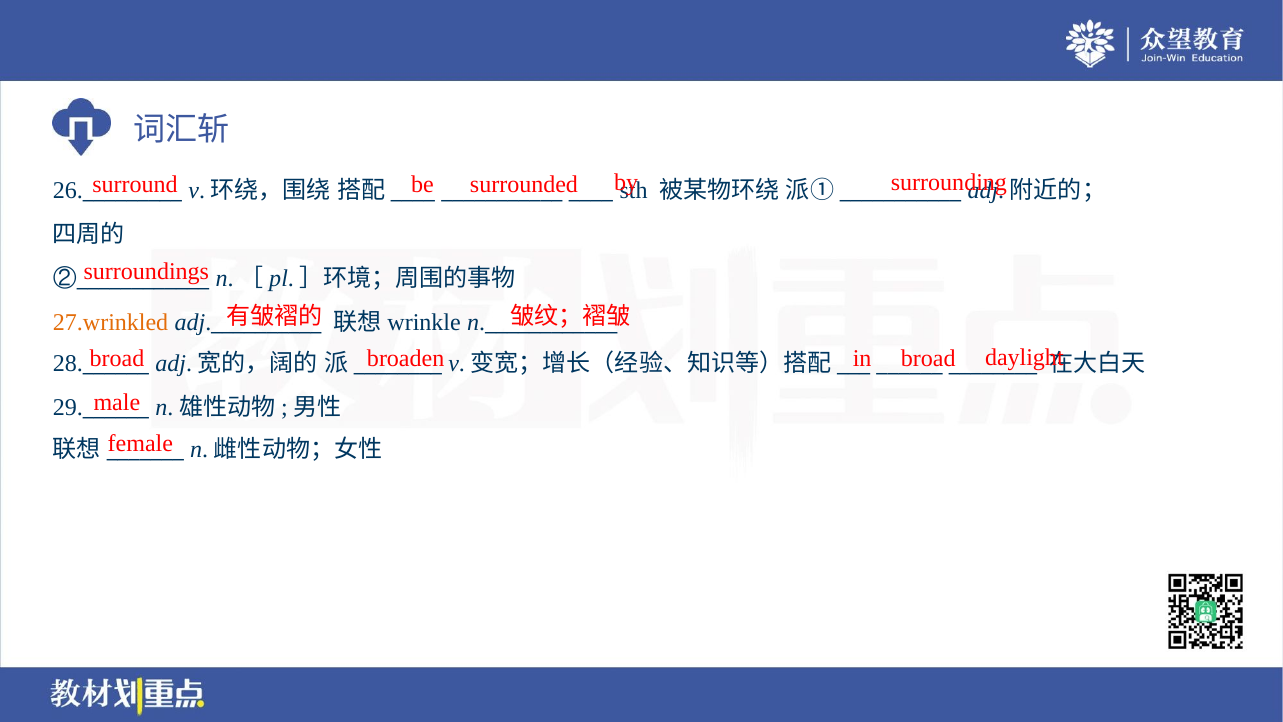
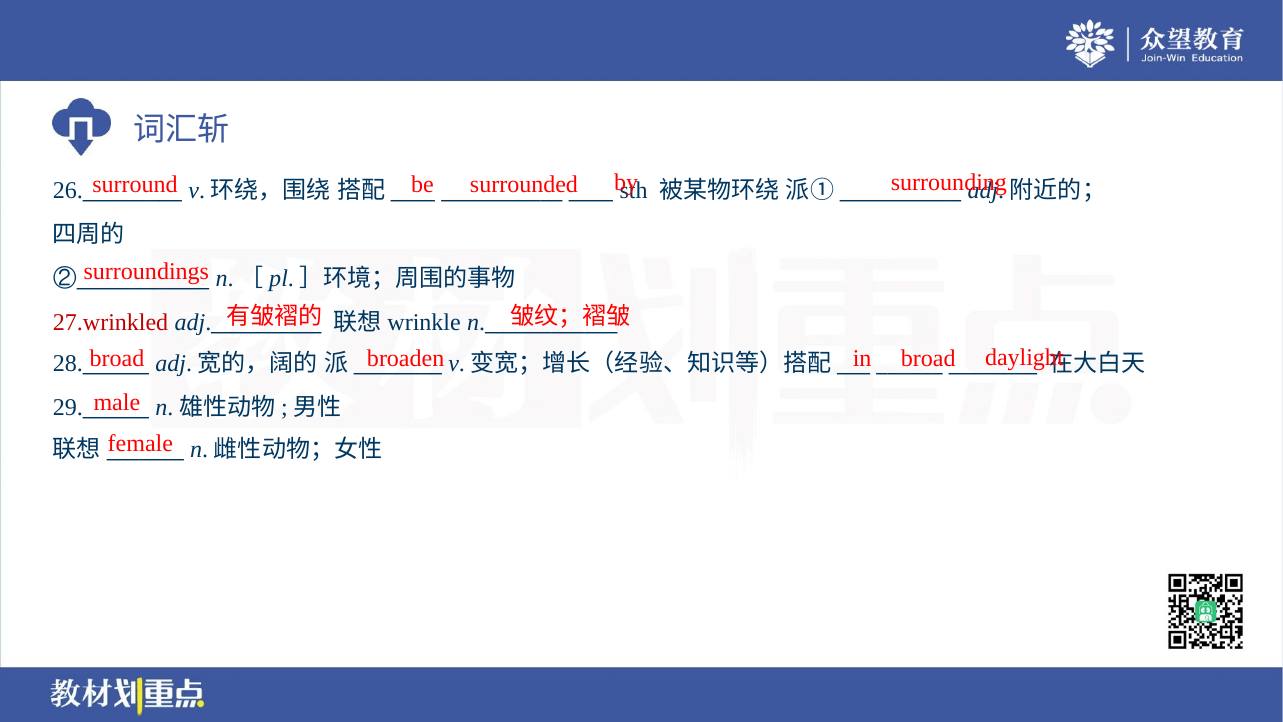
27.wrinkled colour: orange -> red
